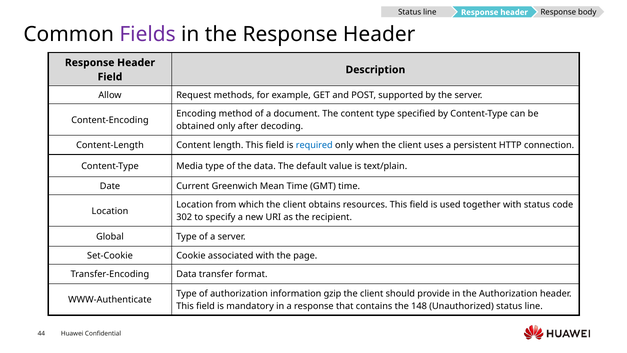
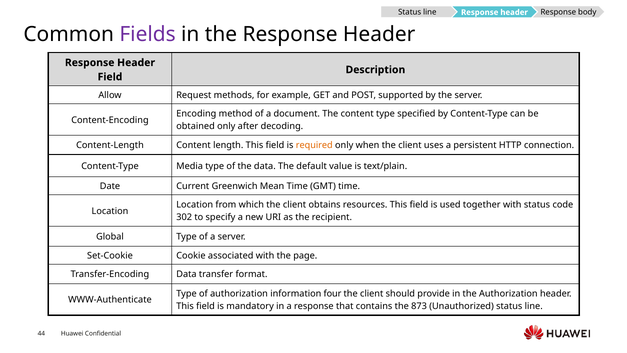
required colour: blue -> orange
gzip: gzip -> four
148: 148 -> 873
